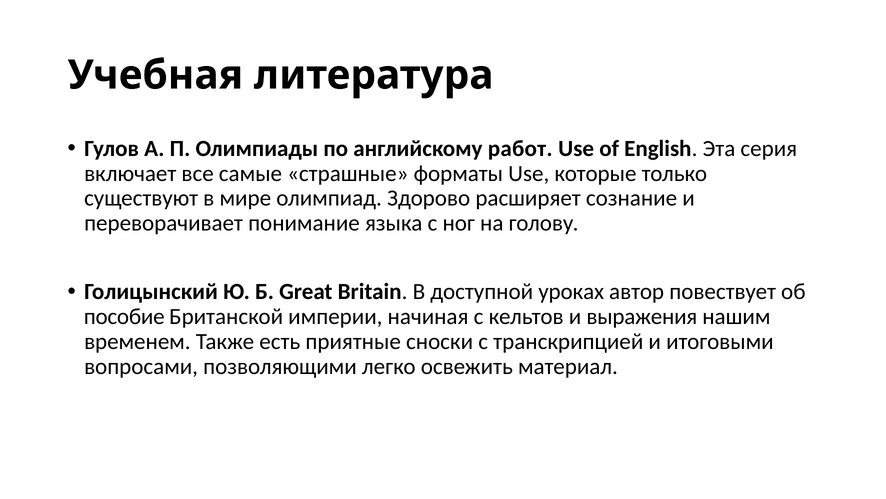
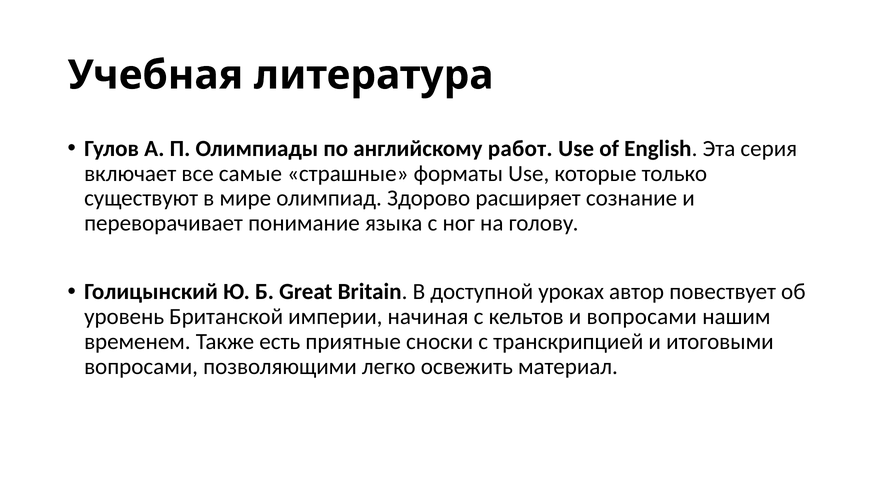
пособие: пособие -> уровень
и выражения: выражения -> вопросами
